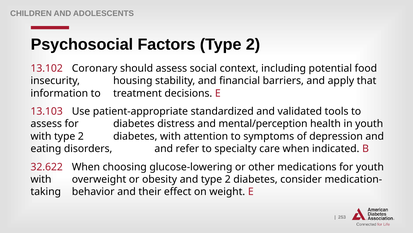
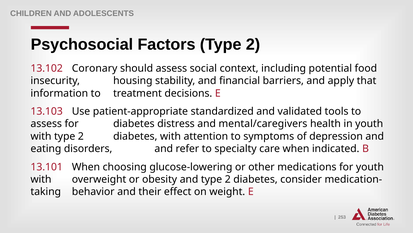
mental/perception: mental/perception -> mental/caregivers
32.622: 32.622 -> 13.101
